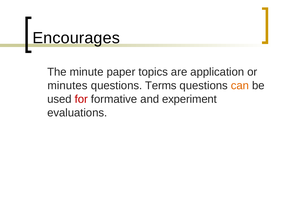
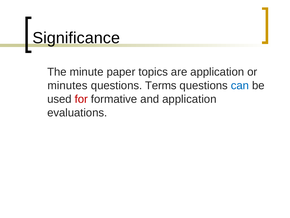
Encourages: Encourages -> Significance
can colour: orange -> blue
and experiment: experiment -> application
